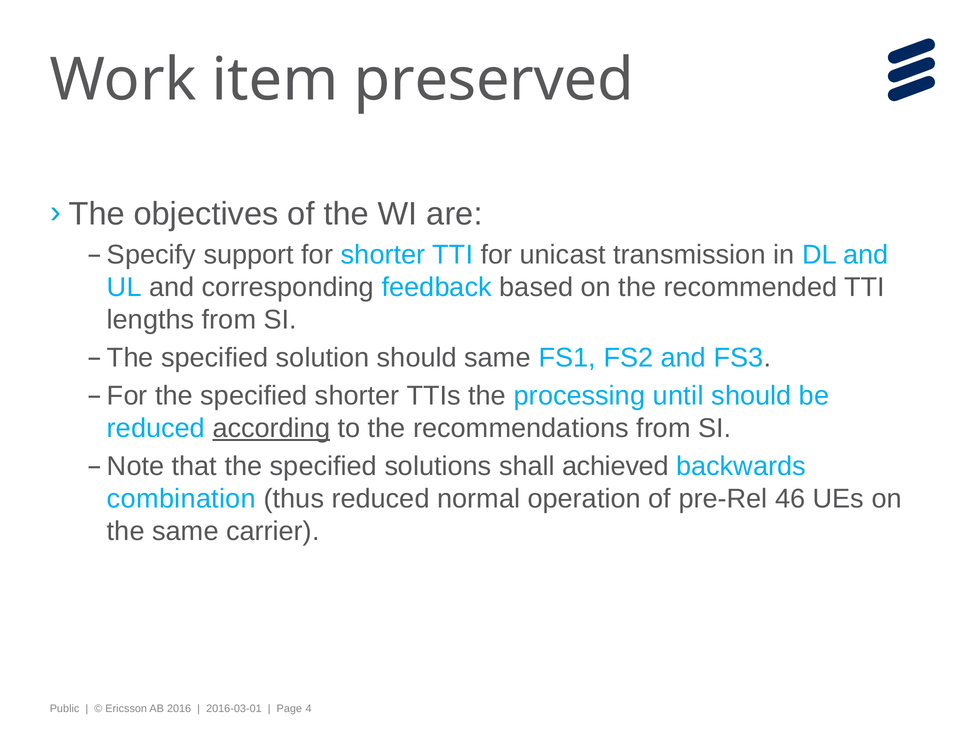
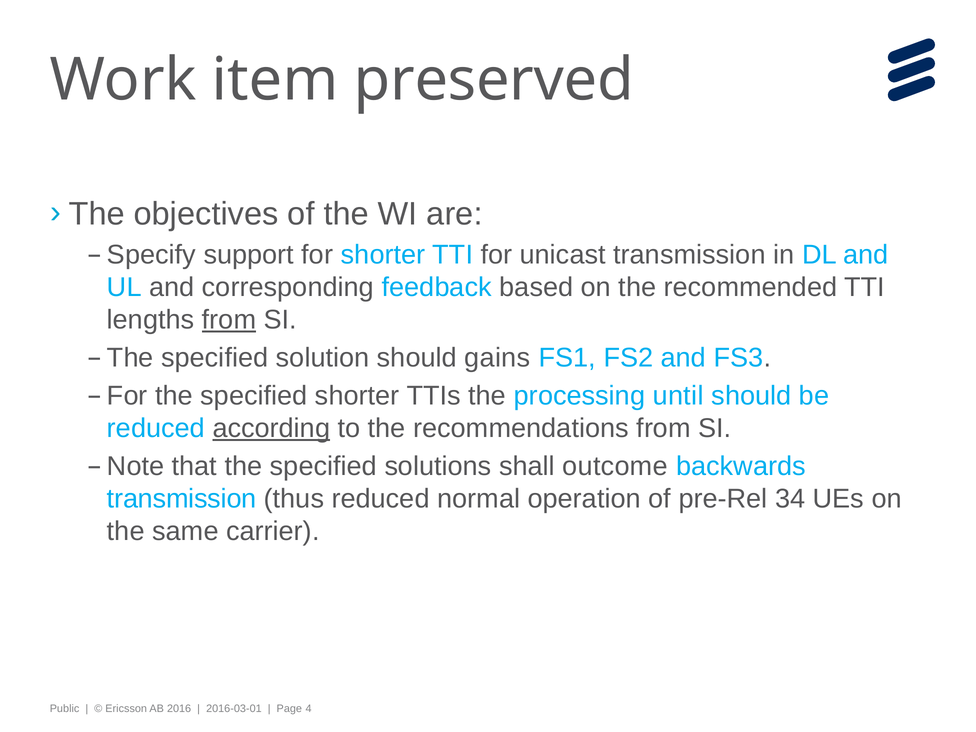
from at (229, 320) underline: none -> present
should same: same -> gains
achieved: achieved -> outcome
combination at (181, 499): combination -> transmission
46: 46 -> 34
